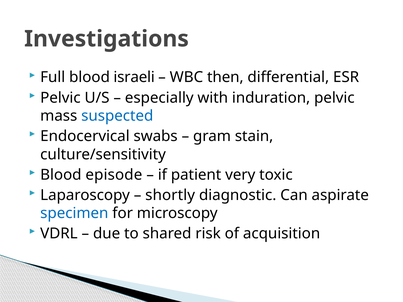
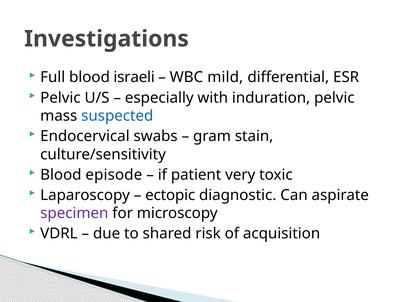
then: then -> mild
shortly: shortly -> ectopic
specimen colour: blue -> purple
